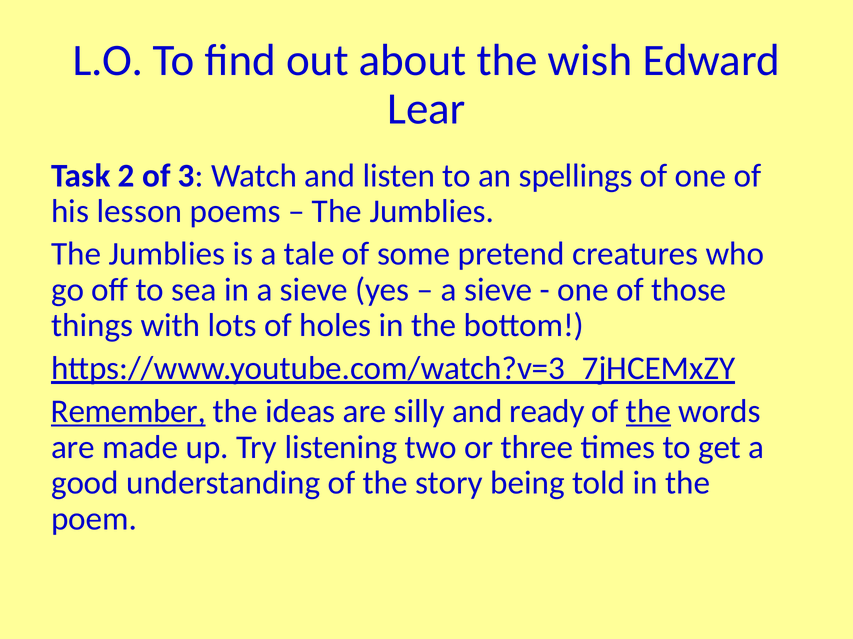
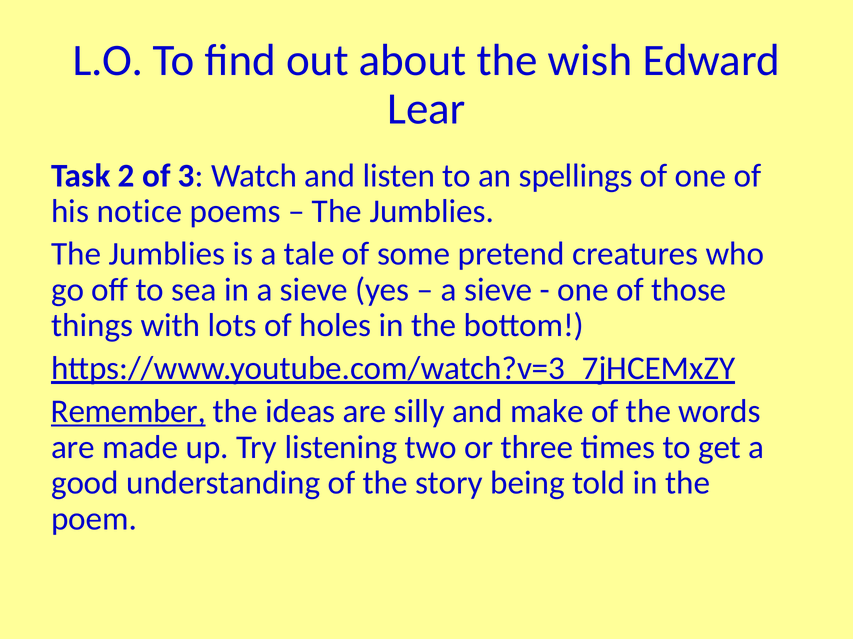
lesson: lesson -> notice
ready: ready -> make
the at (648, 412) underline: present -> none
